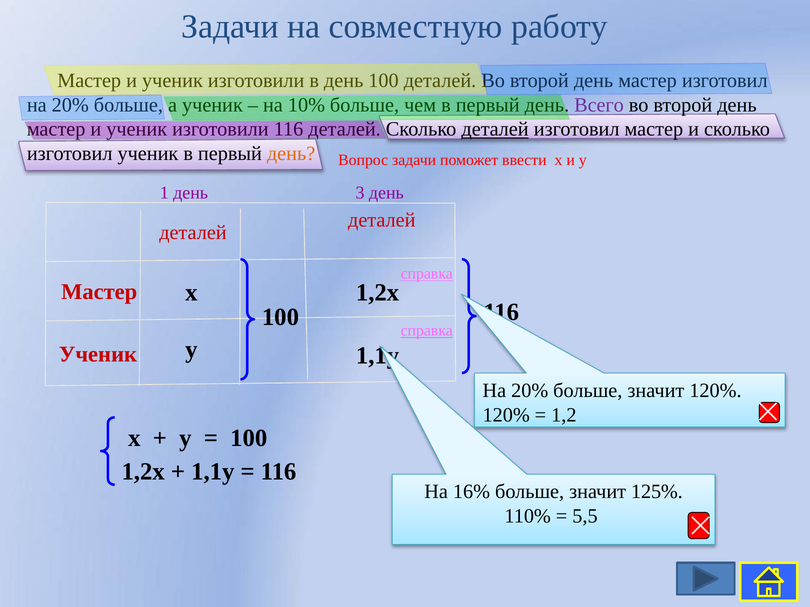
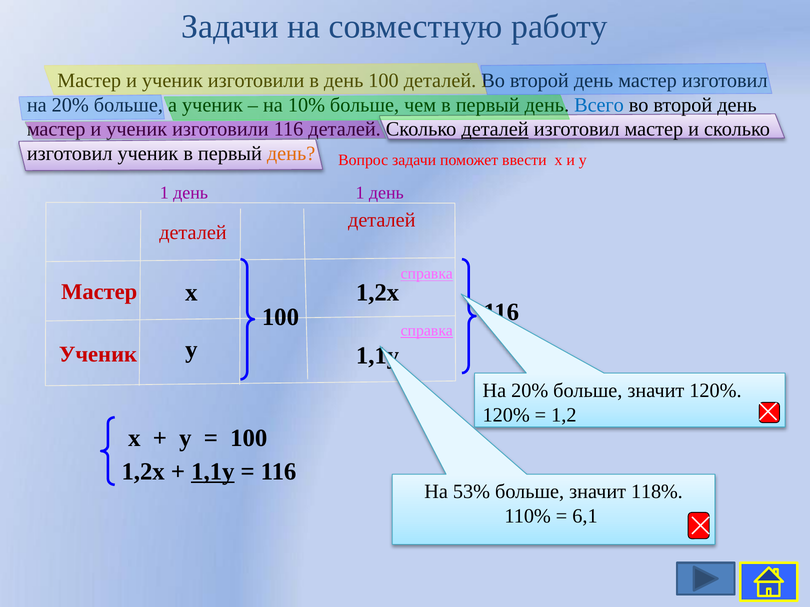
Всего colour: purple -> blue
день 3: 3 -> 1
1,1у at (213, 472) underline: none -> present
16%: 16% -> 53%
125%: 125% -> 118%
5,5: 5,5 -> 6,1
